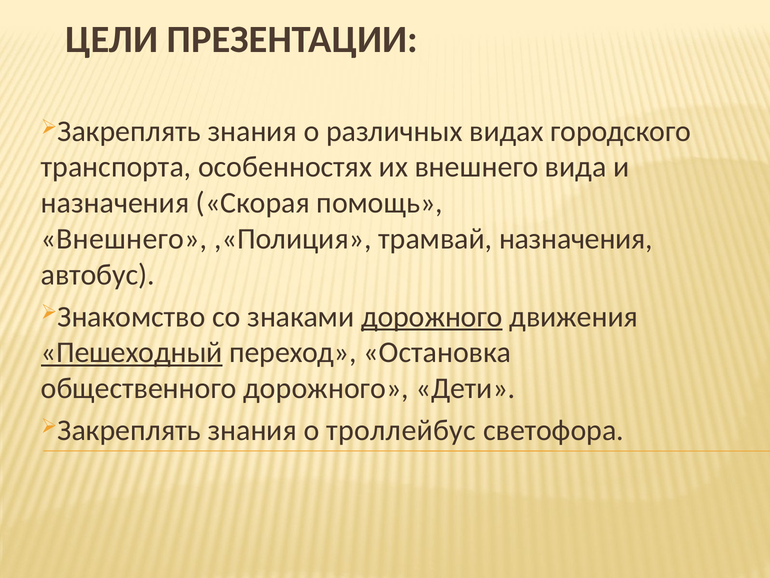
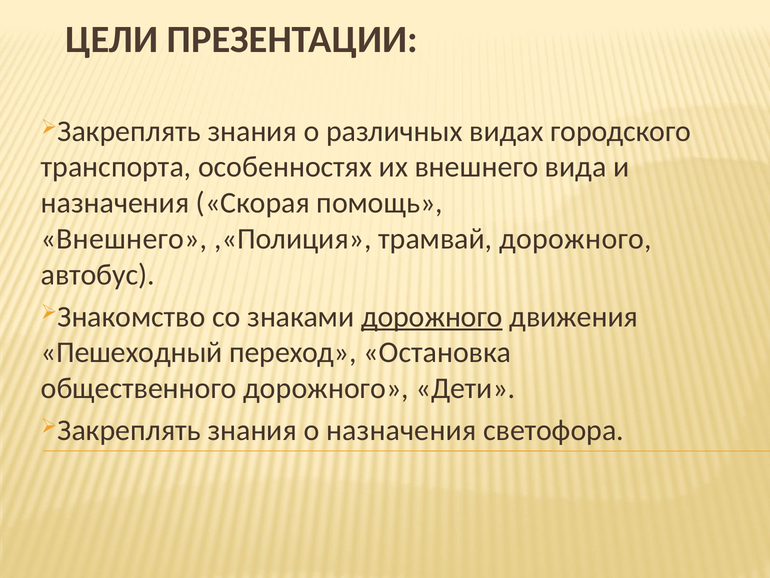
трамвай назначения: назначения -> дорожного
Пешеходный underline: present -> none
о троллейбус: троллейбус -> назначения
